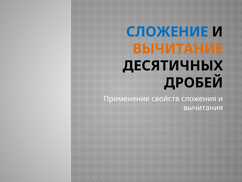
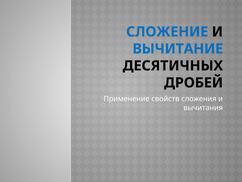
ВЫЧИТАНИЕ colour: orange -> blue
